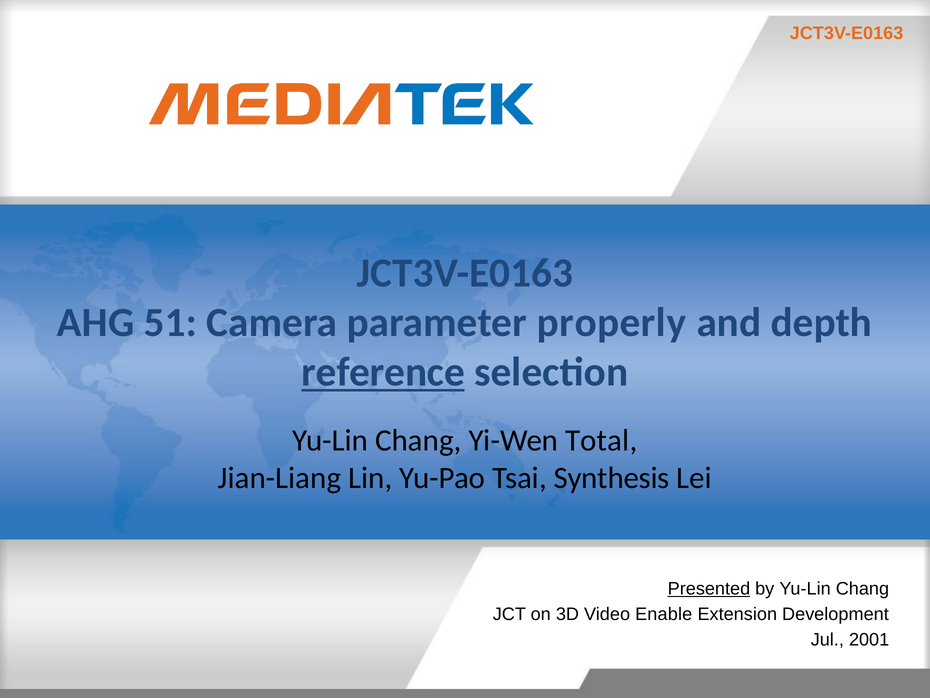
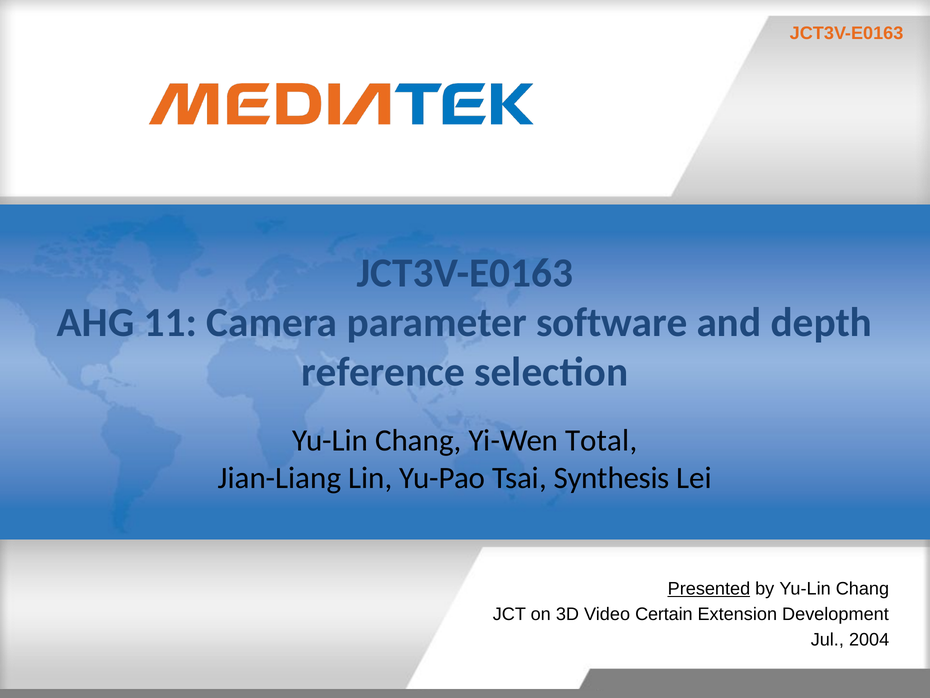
51: 51 -> 11
properly: properly -> software
reference underline: present -> none
Enable: Enable -> Certain
2001: 2001 -> 2004
